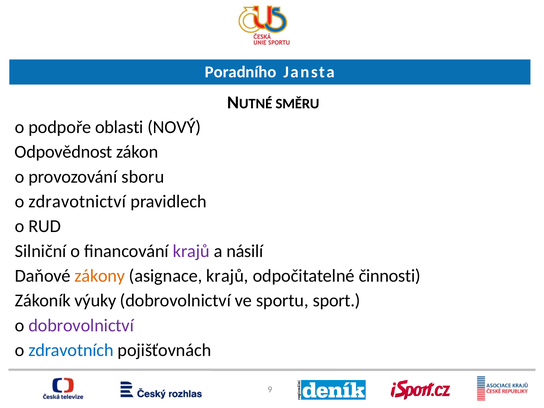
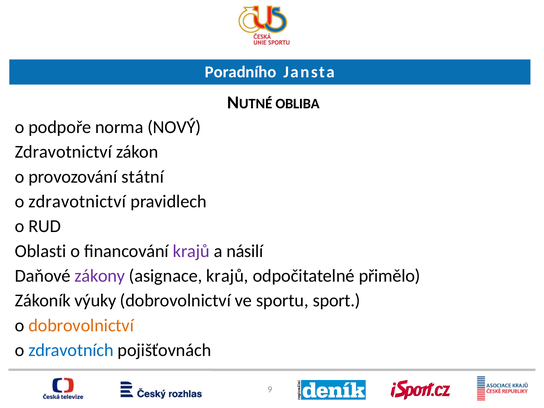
SMĚRU: SMĚRU -> OBLIBA
oblasti: oblasti -> norma
Odpovědnost at (63, 152): Odpovědnost -> Zdravotnictví
sboru: sboru -> státní
Silniční: Silniční -> Oblasti
zákony colour: orange -> purple
činnosti: činnosti -> přimělo
dobrovolnictví at (81, 325) colour: purple -> orange
